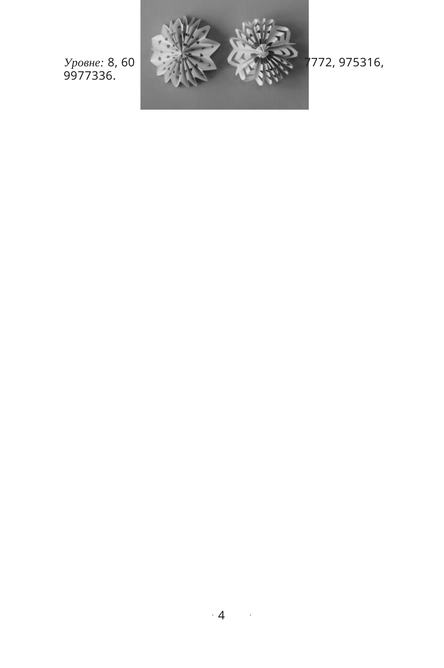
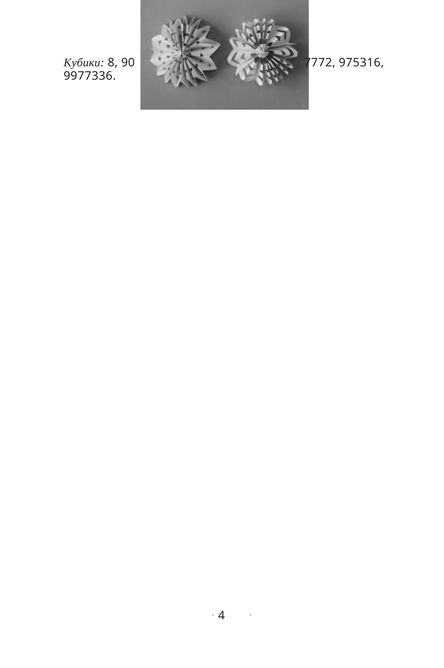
Уровне: Уровне -> Кубики
60: 60 -> 90
